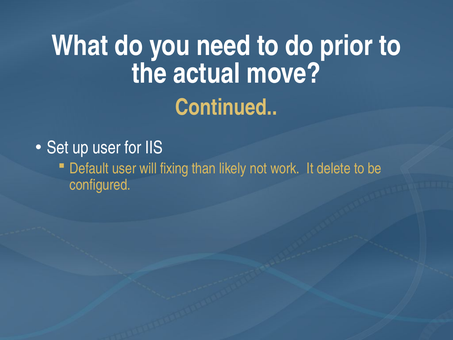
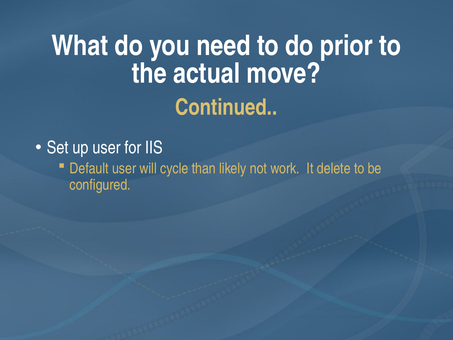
fixing: fixing -> cycle
